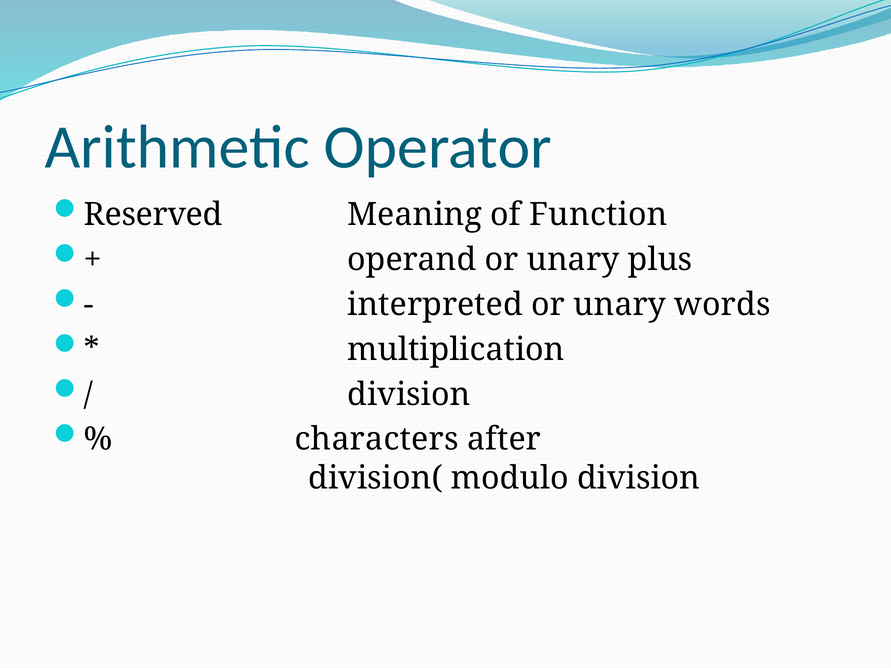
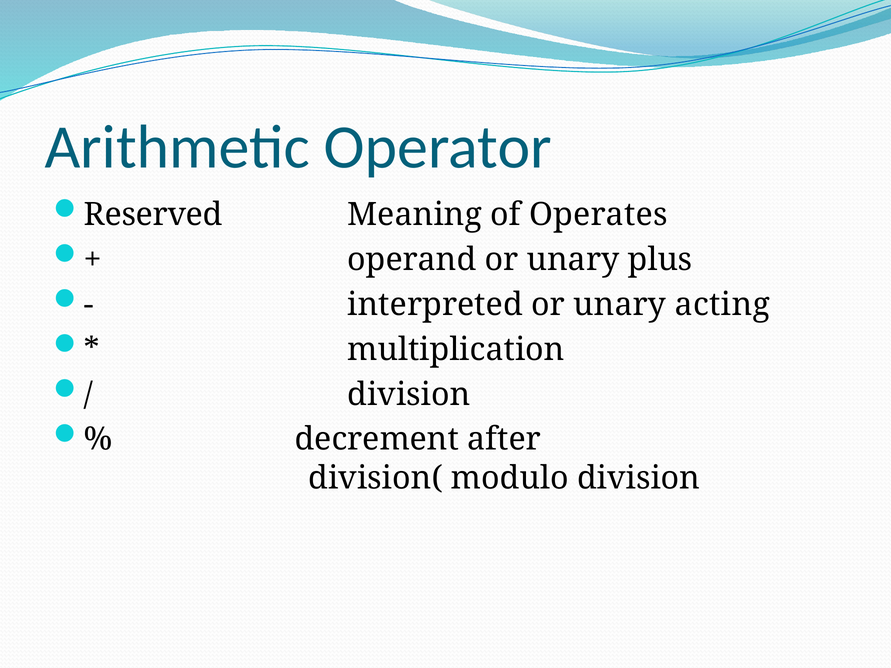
Function: Function -> Operates
words: words -> acting
characters: characters -> decrement
